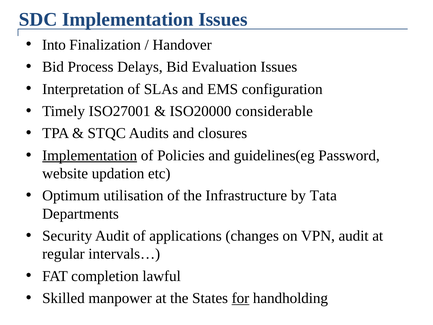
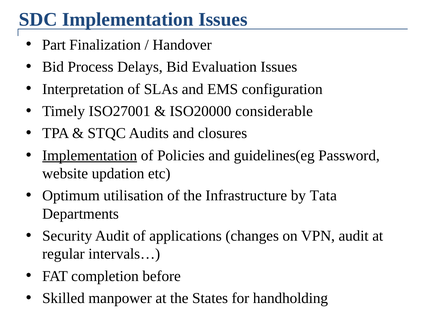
Into: Into -> Part
lawful: lawful -> before
for underline: present -> none
